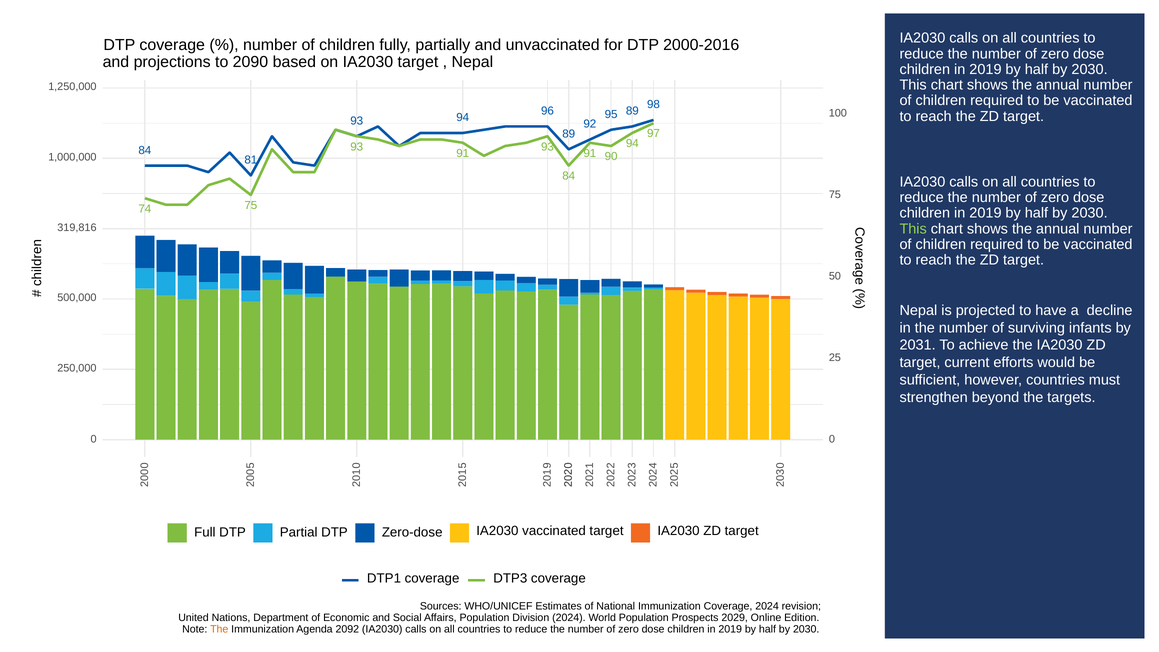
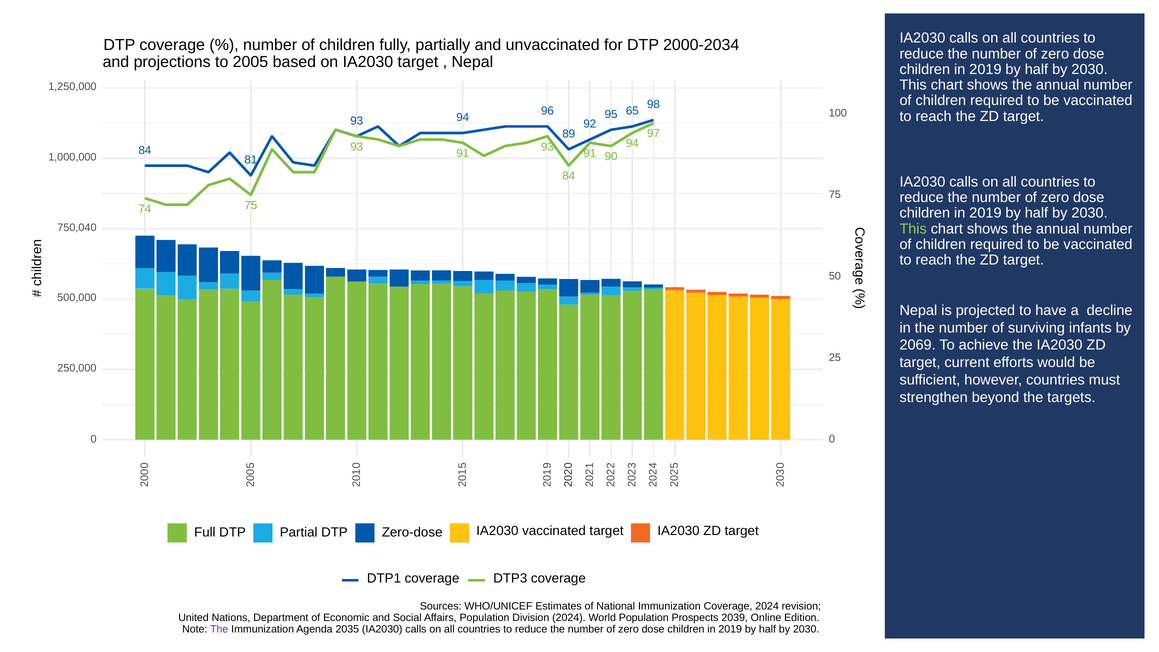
2000-2016: 2000-2016 -> 2000-2034
2090: 2090 -> 2005
95 89: 89 -> 65
319,816: 319,816 -> 750,040
2031: 2031 -> 2069
2029: 2029 -> 2039
The at (219, 629) colour: orange -> purple
2092: 2092 -> 2035
